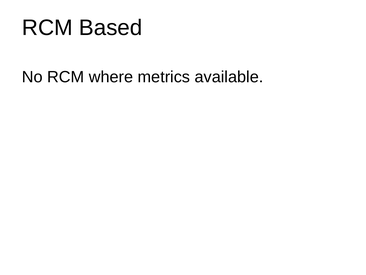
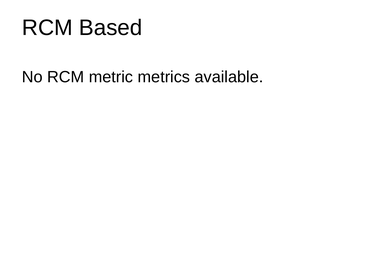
where: where -> metric
